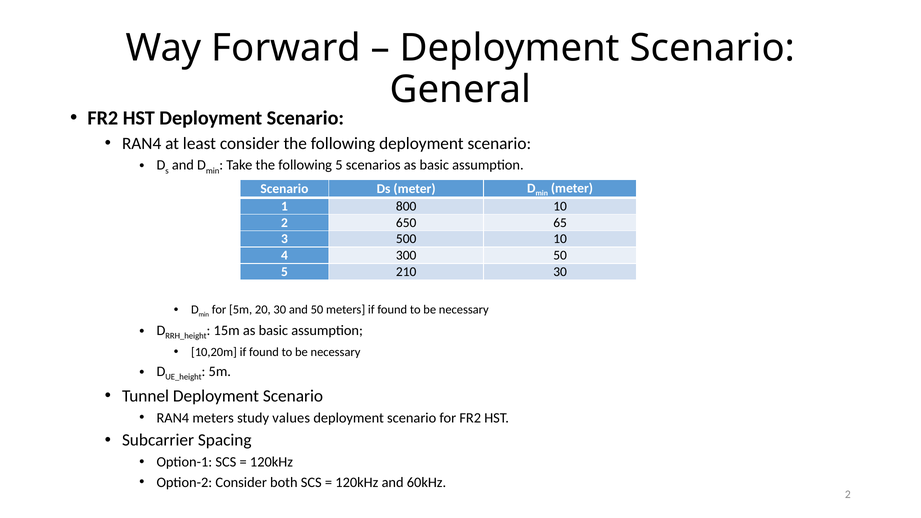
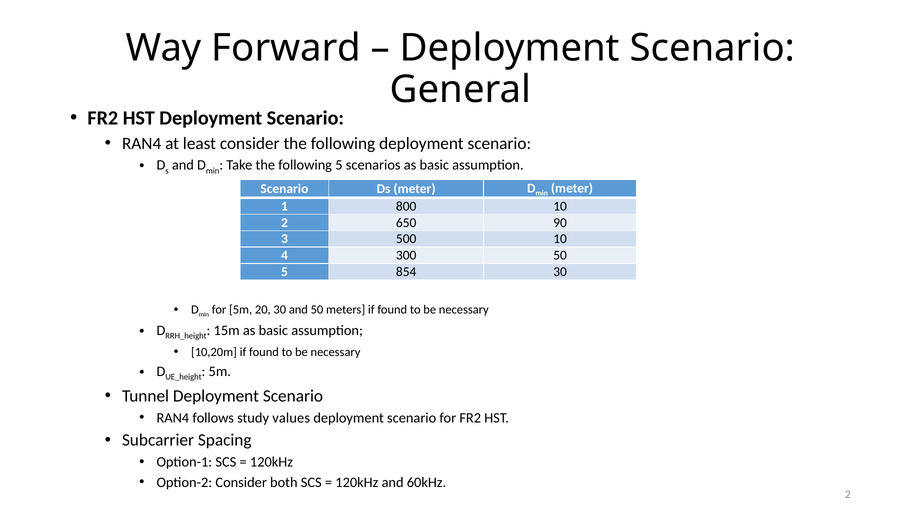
65: 65 -> 90
210: 210 -> 854
RAN4 meters: meters -> follows
